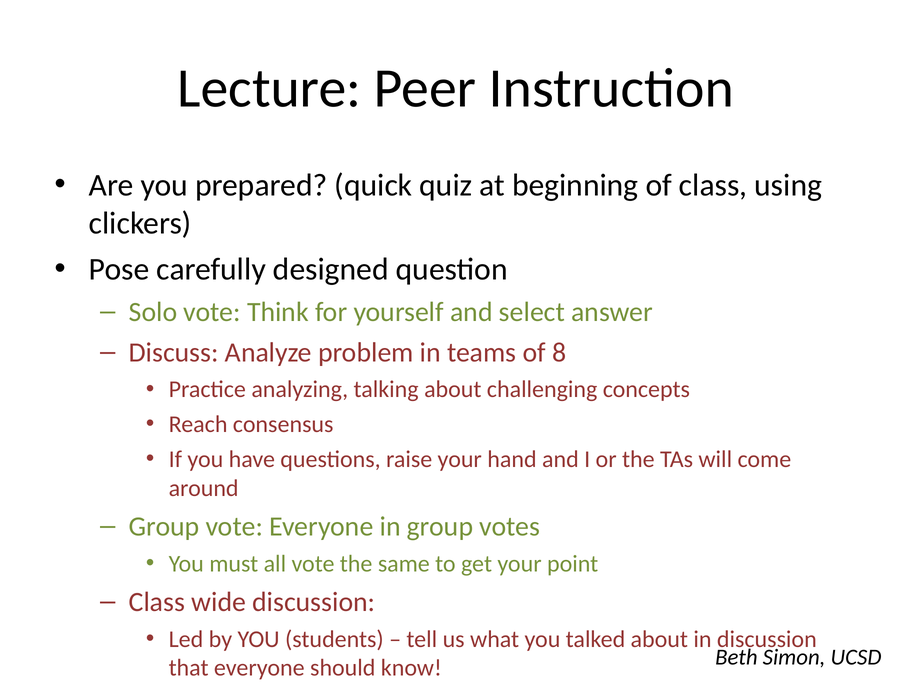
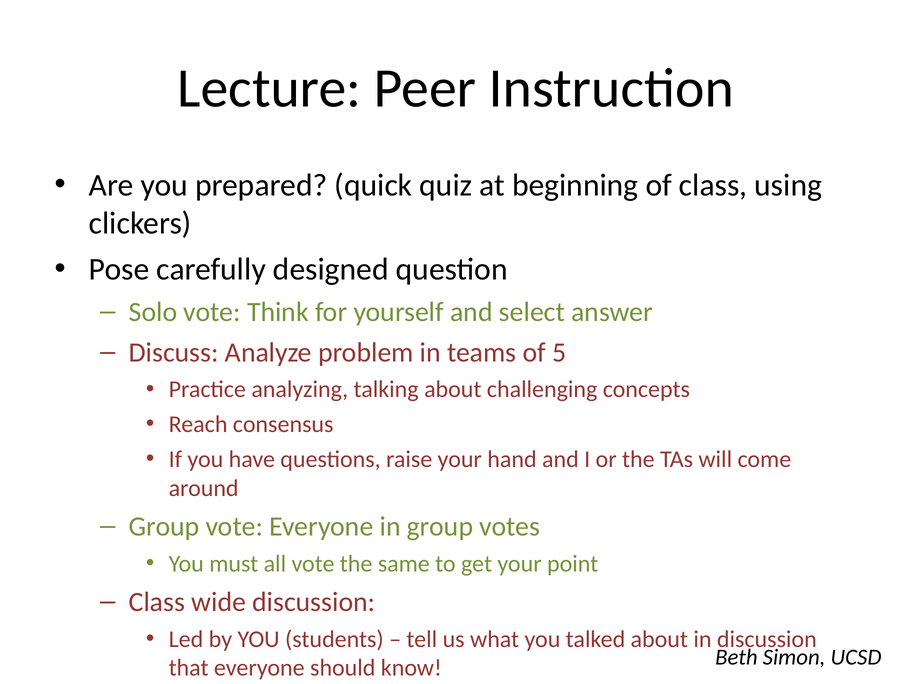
8: 8 -> 5
